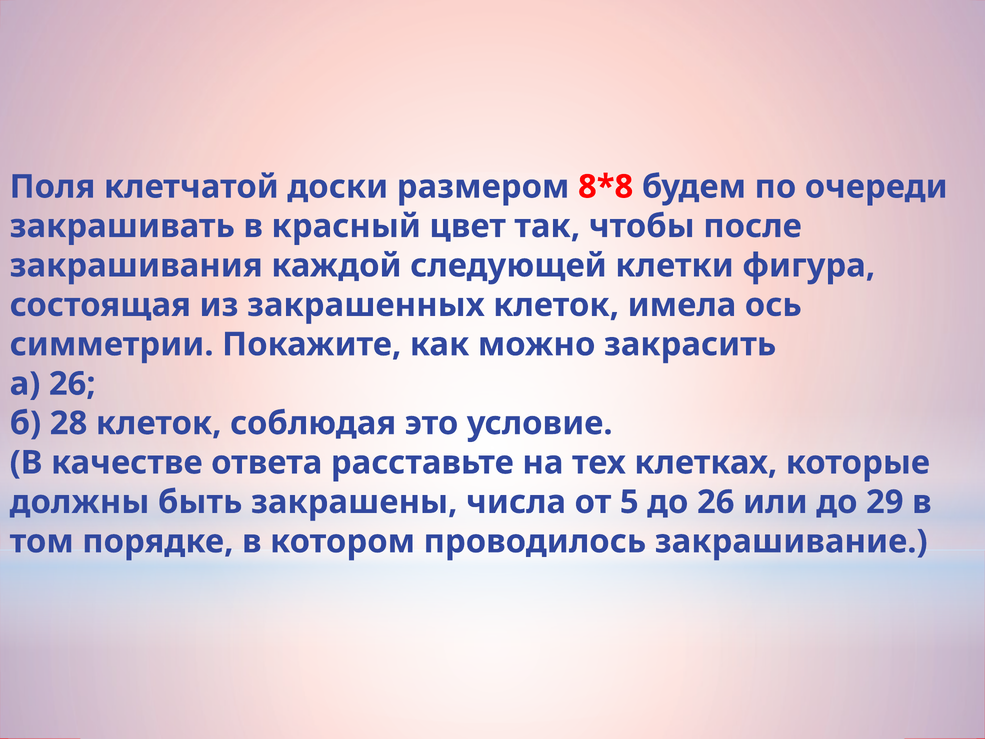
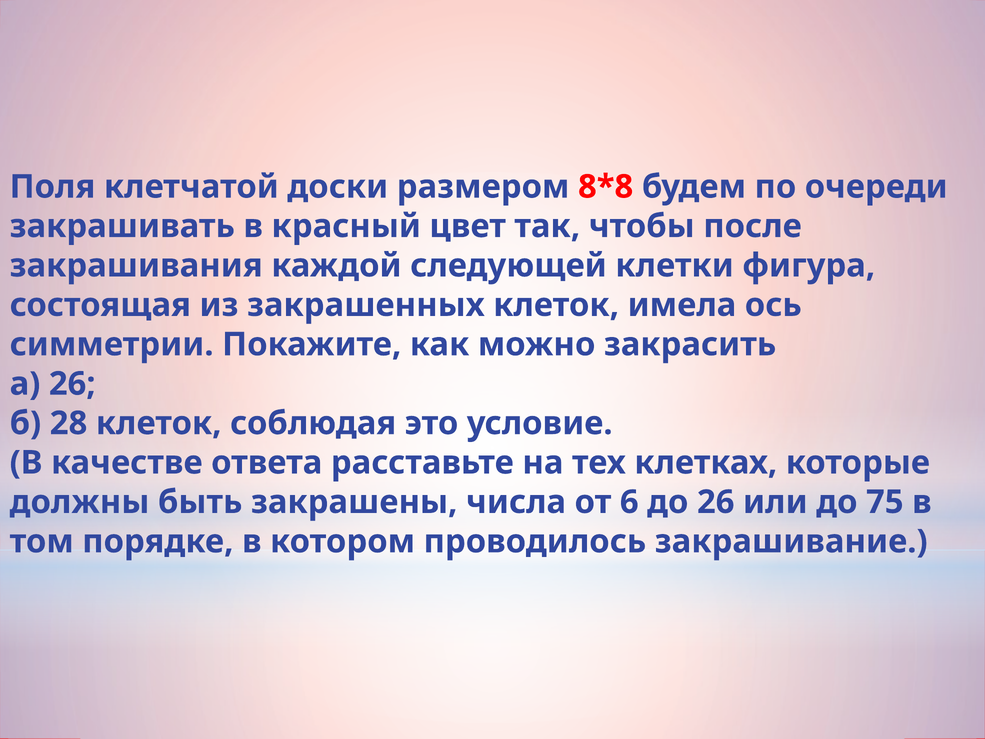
5: 5 -> 6
29: 29 -> 75
